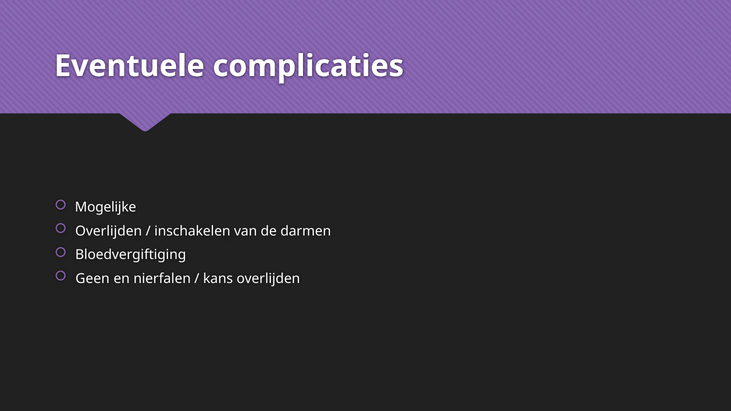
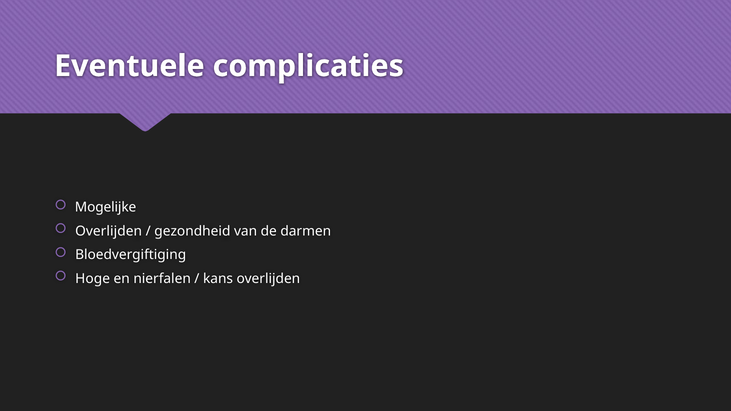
inschakelen: inschakelen -> gezondheid
Geen: Geen -> Hoge
